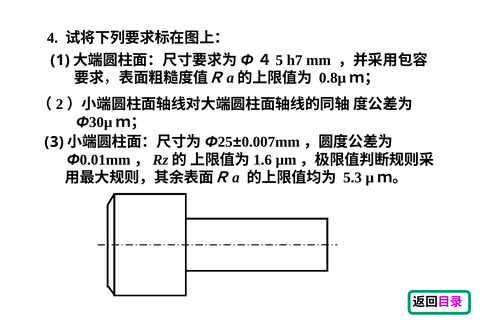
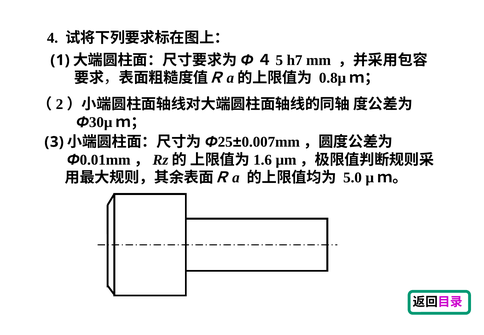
5.3: 5.3 -> 5.0
